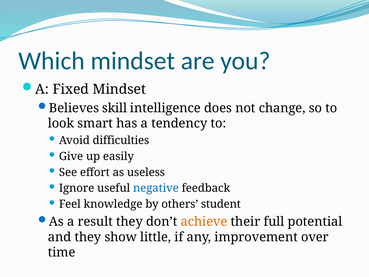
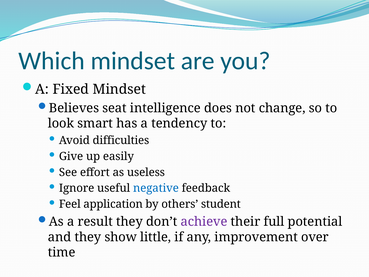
skill: skill -> seat
knowledge: knowledge -> application
achieve colour: orange -> purple
